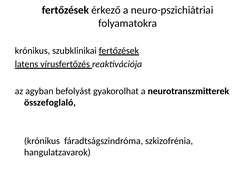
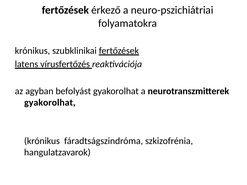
összefoglaló at (50, 103): összefoglaló -> gyakorolhat
